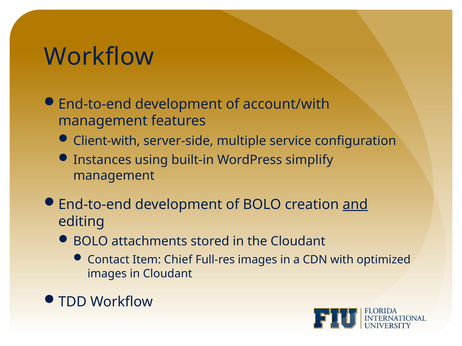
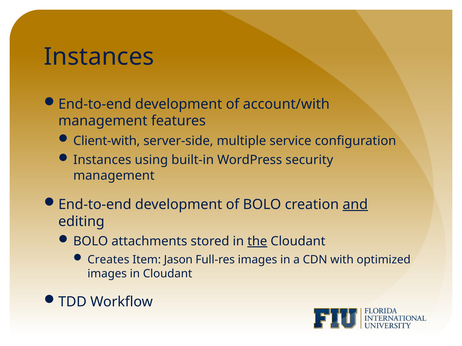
Workflow at (99, 57): Workflow -> Instances
simplify: simplify -> security
the underline: none -> present
Contact: Contact -> Creates
Chief: Chief -> Jason
